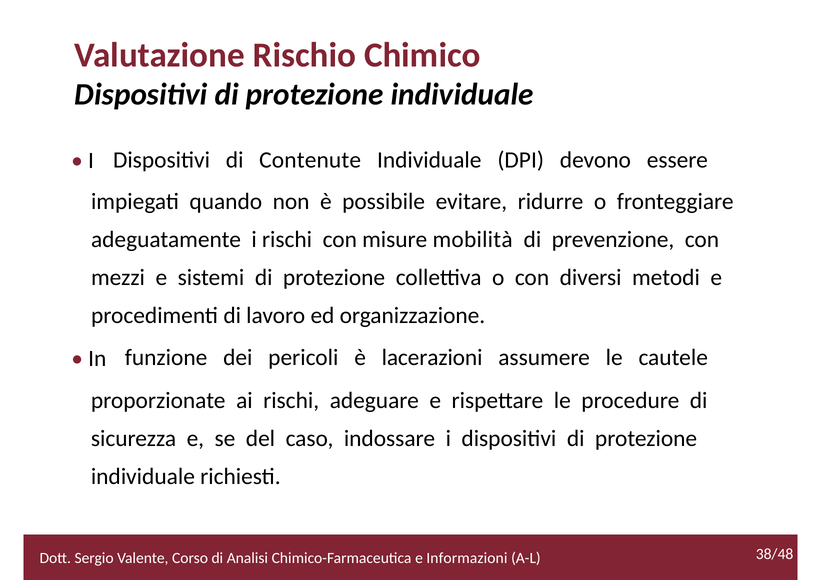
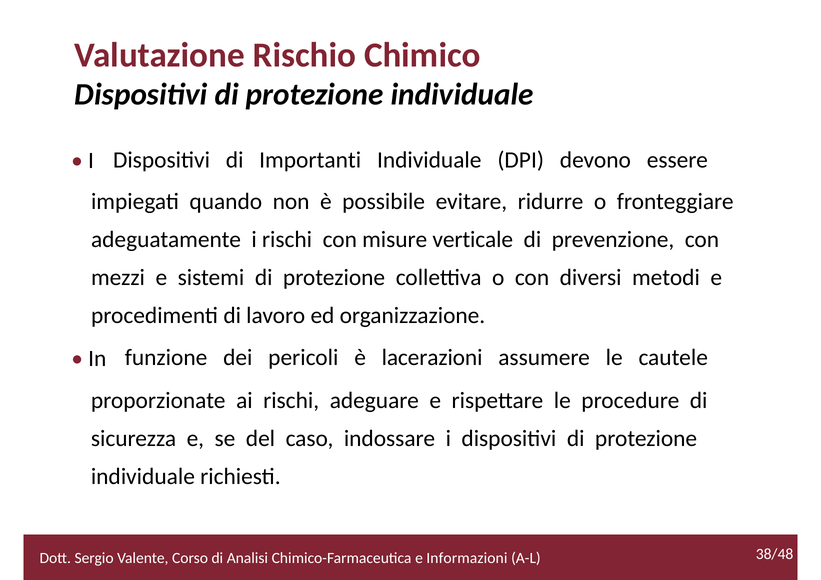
Contenute: Contenute -> Importanti
mobilità: mobilità -> verticale
